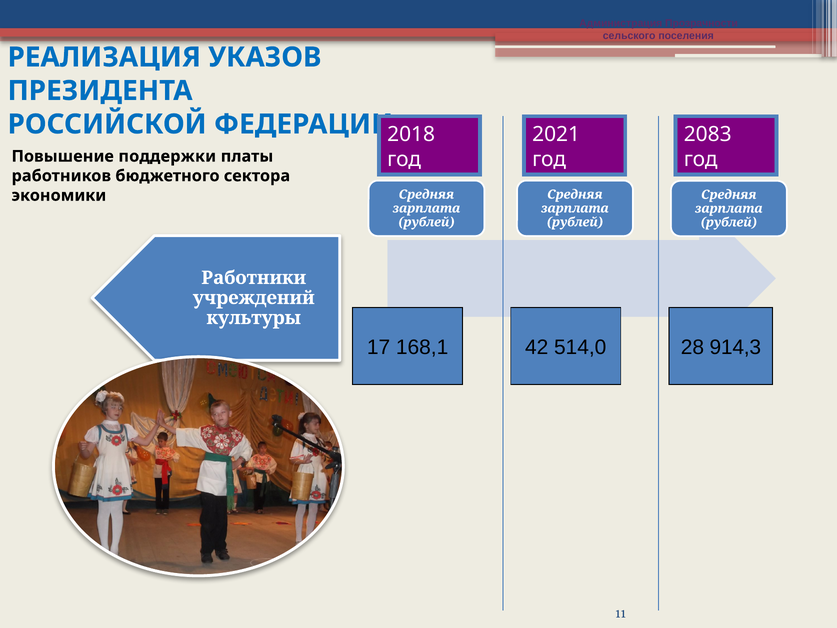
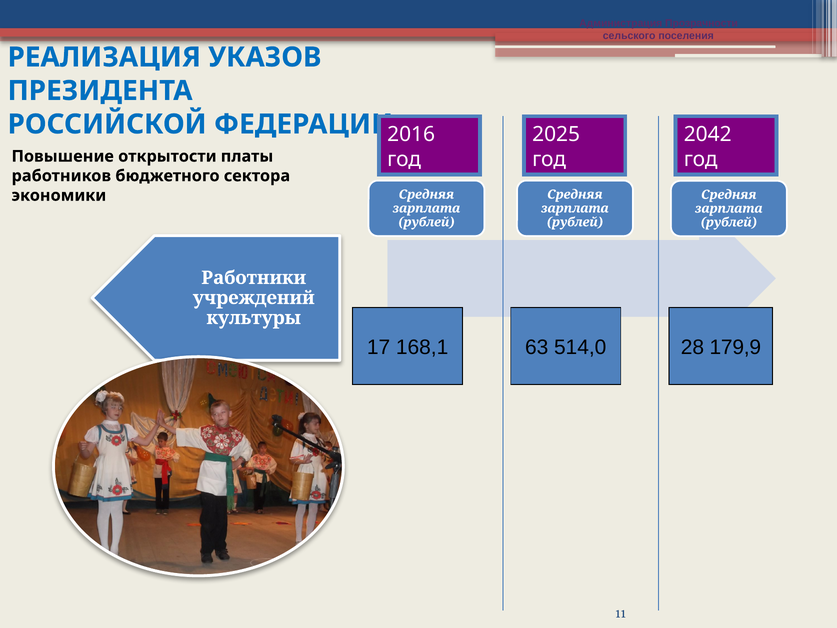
2018: 2018 -> 2016
2021: 2021 -> 2025
2083: 2083 -> 2042
поддержки: поддержки -> открытости
42: 42 -> 63
914,3: 914,3 -> 179,9
